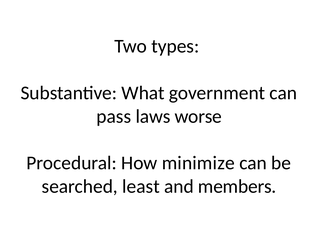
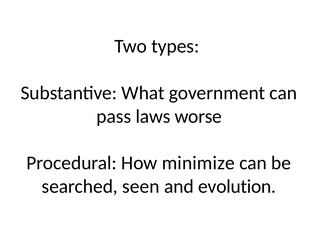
least: least -> seen
members: members -> evolution
